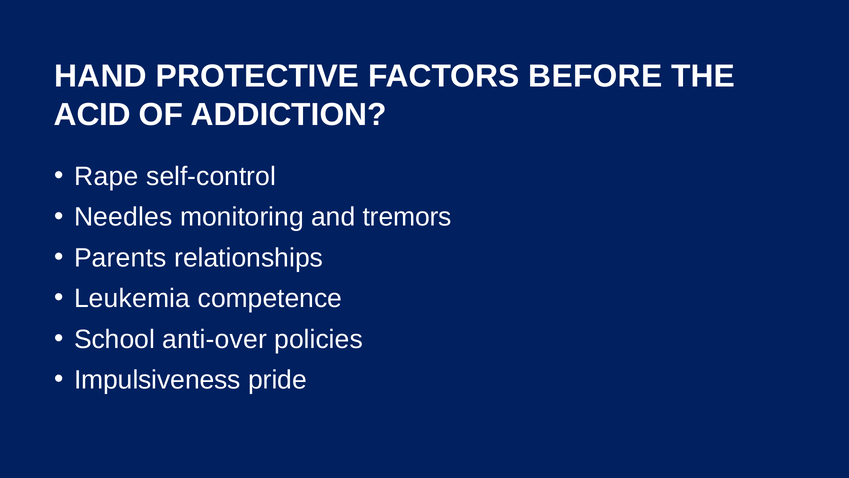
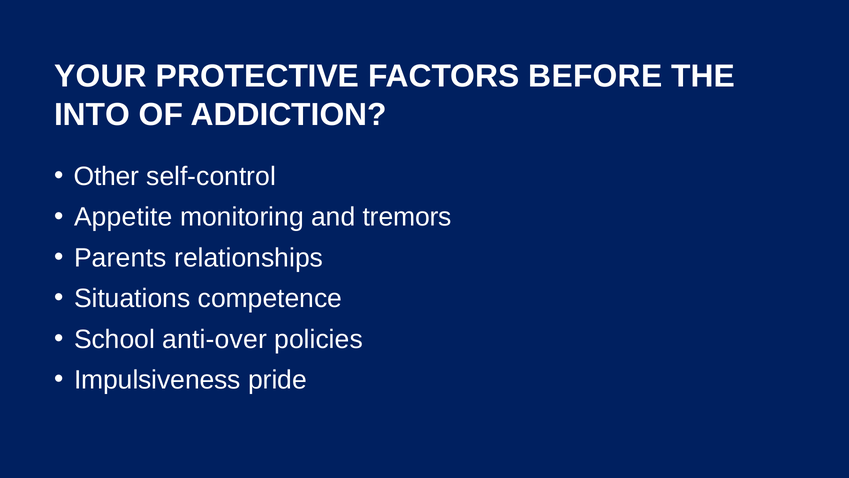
HAND: HAND -> YOUR
ACID: ACID -> INTO
Rape: Rape -> Other
Needles: Needles -> Appetite
Leukemia: Leukemia -> Situations
